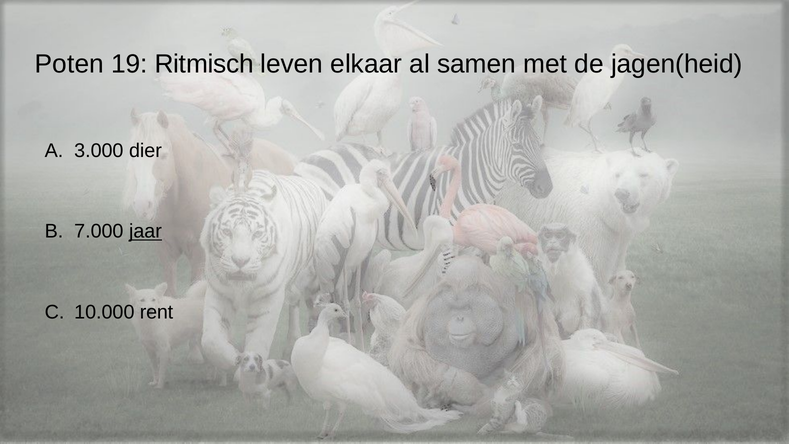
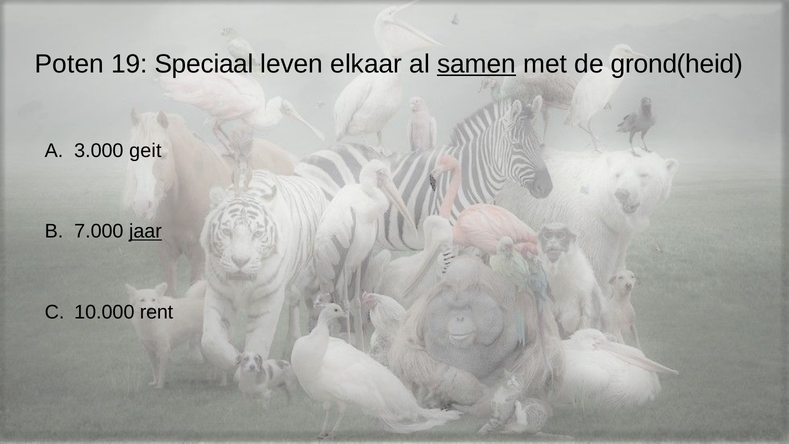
Ritmisch: Ritmisch -> Speciaal
samen underline: none -> present
jagen(heid: jagen(heid -> grond(heid
dier: dier -> geit
